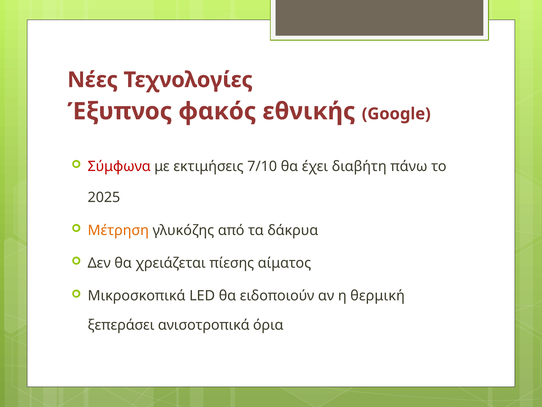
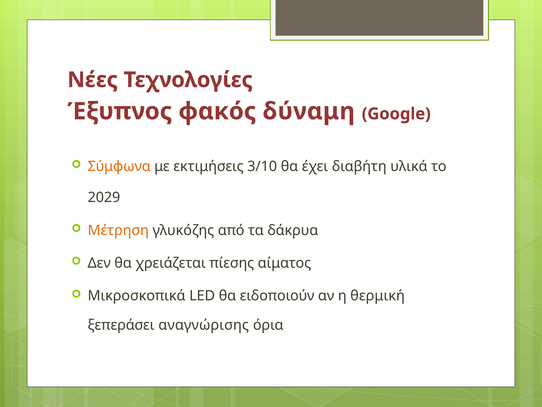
εθνικής: εθνικής -> δύναμη
Σύμφωνα colour: red -> orange
7/10: 7/10 -> 3/10
πάνω: πάνω -> υλικά
2025: 2025 -> 2029
ανισοτροπικά: ανισοτροπικά -> αναγνώρισης
